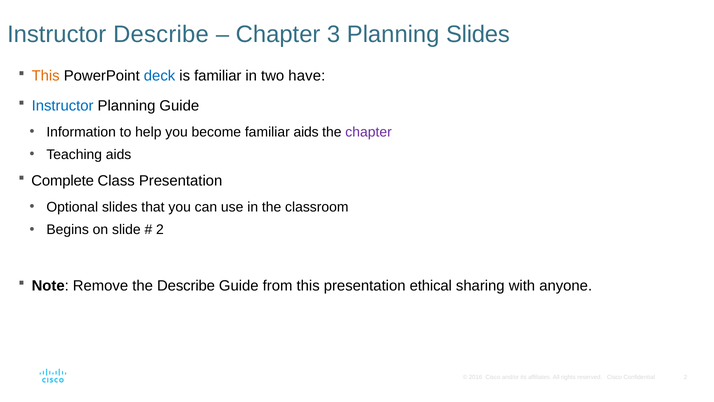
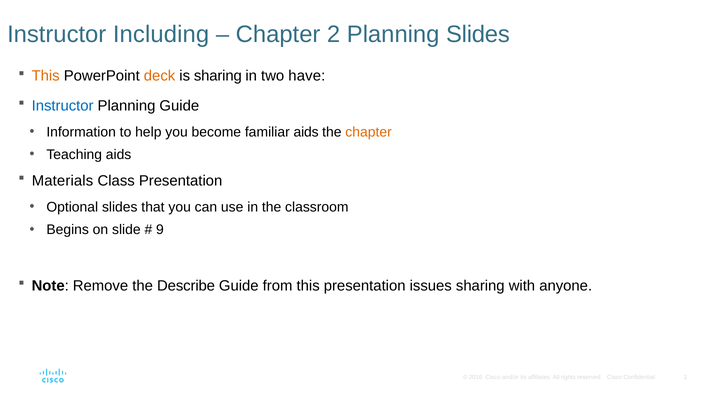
Instructor Describe: Describe -> Including
Chapter 3: 3 -> 2
deck colour: blue -> orange
is familiar: familiar -> sharing
chapter at (369, 132) colour: purple -> orange
Complete: Complete -> Materials
2 at (160, 229): 2 -> 9
ethical: ethical -> issues
